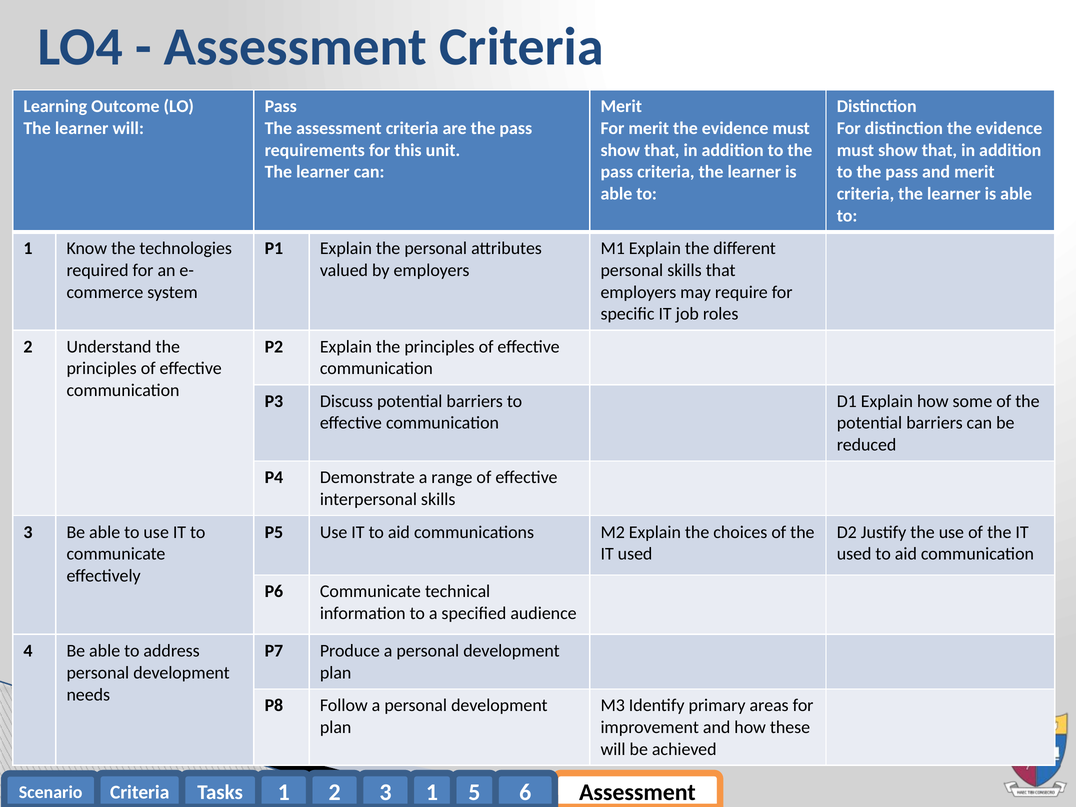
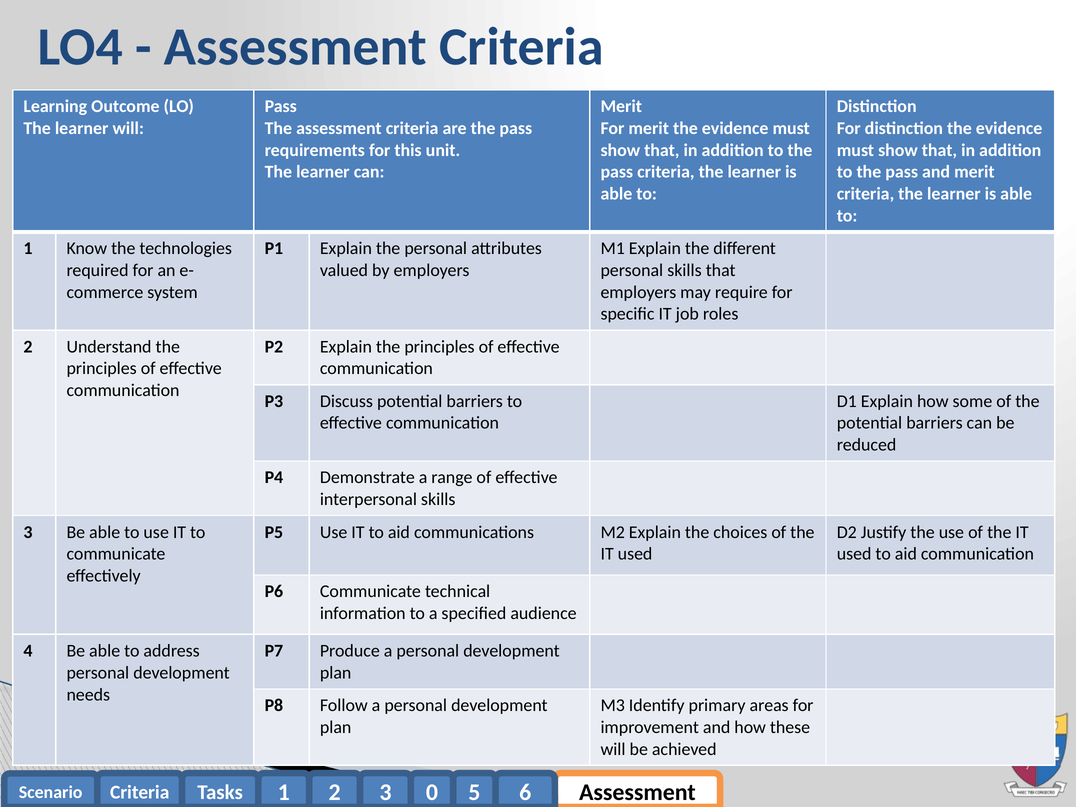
3 1: 1 -> 0
